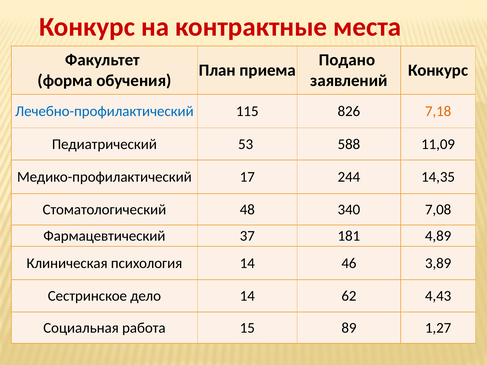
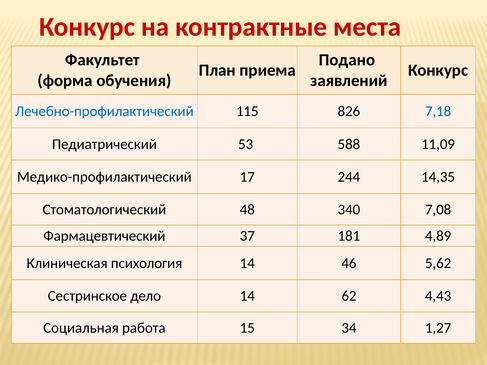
7,18 colour: orange -> blue
3,89: 3,89 -> 5,62
89: 89 -> 34
